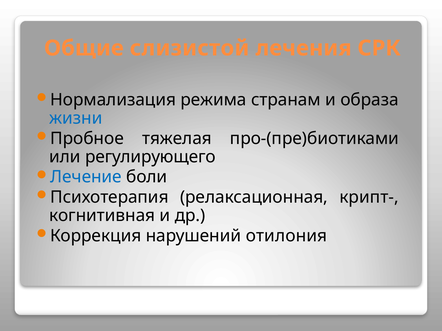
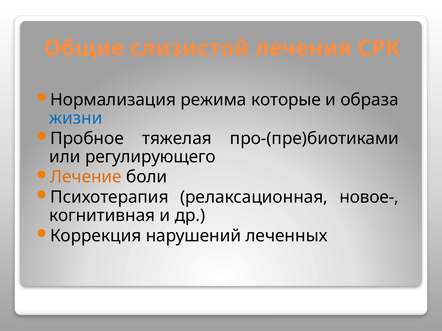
странам: странам -> которые
Лечение colour: blue -> orange
крипт-: крипт- -> новое-
отилония: отилония -> леченных
